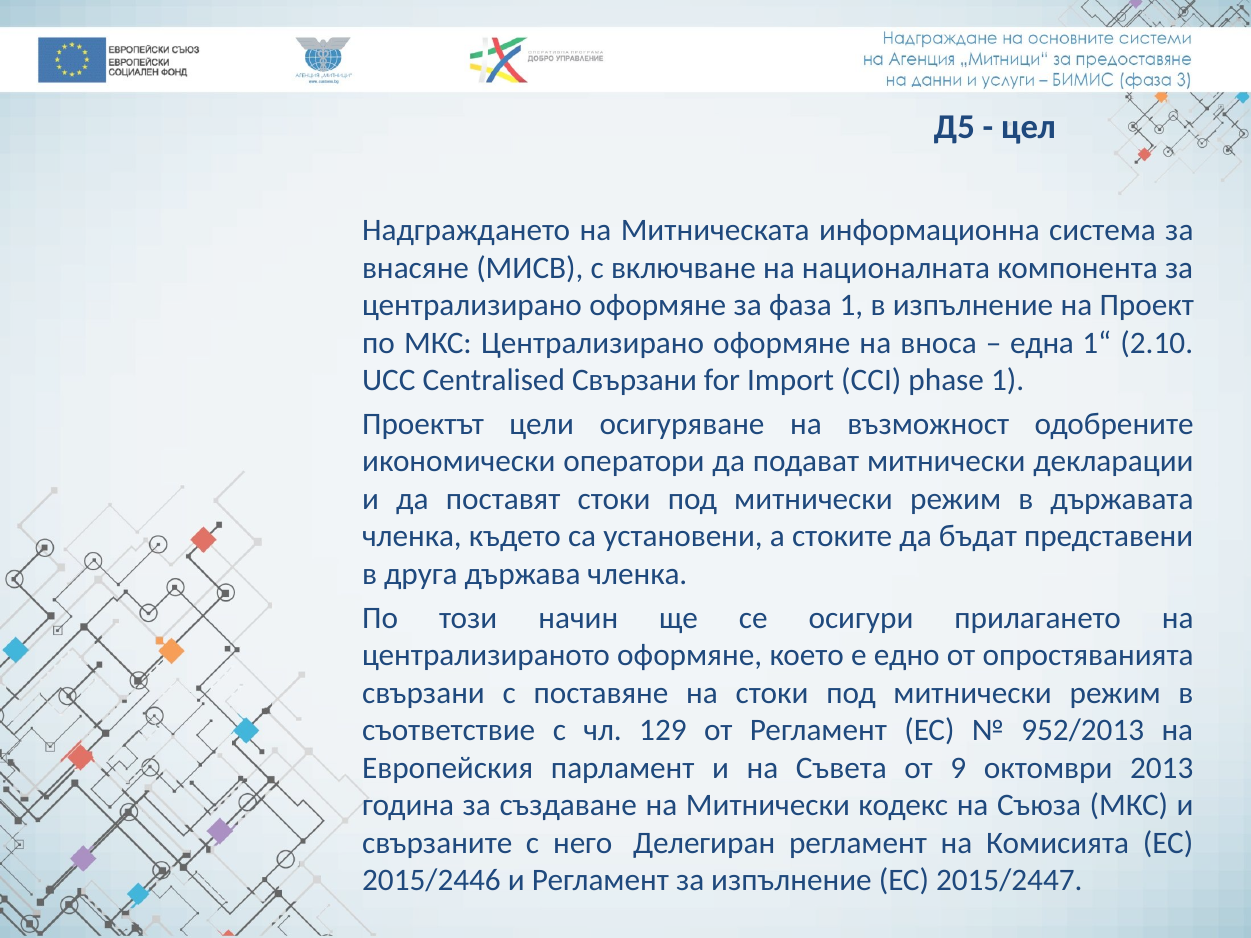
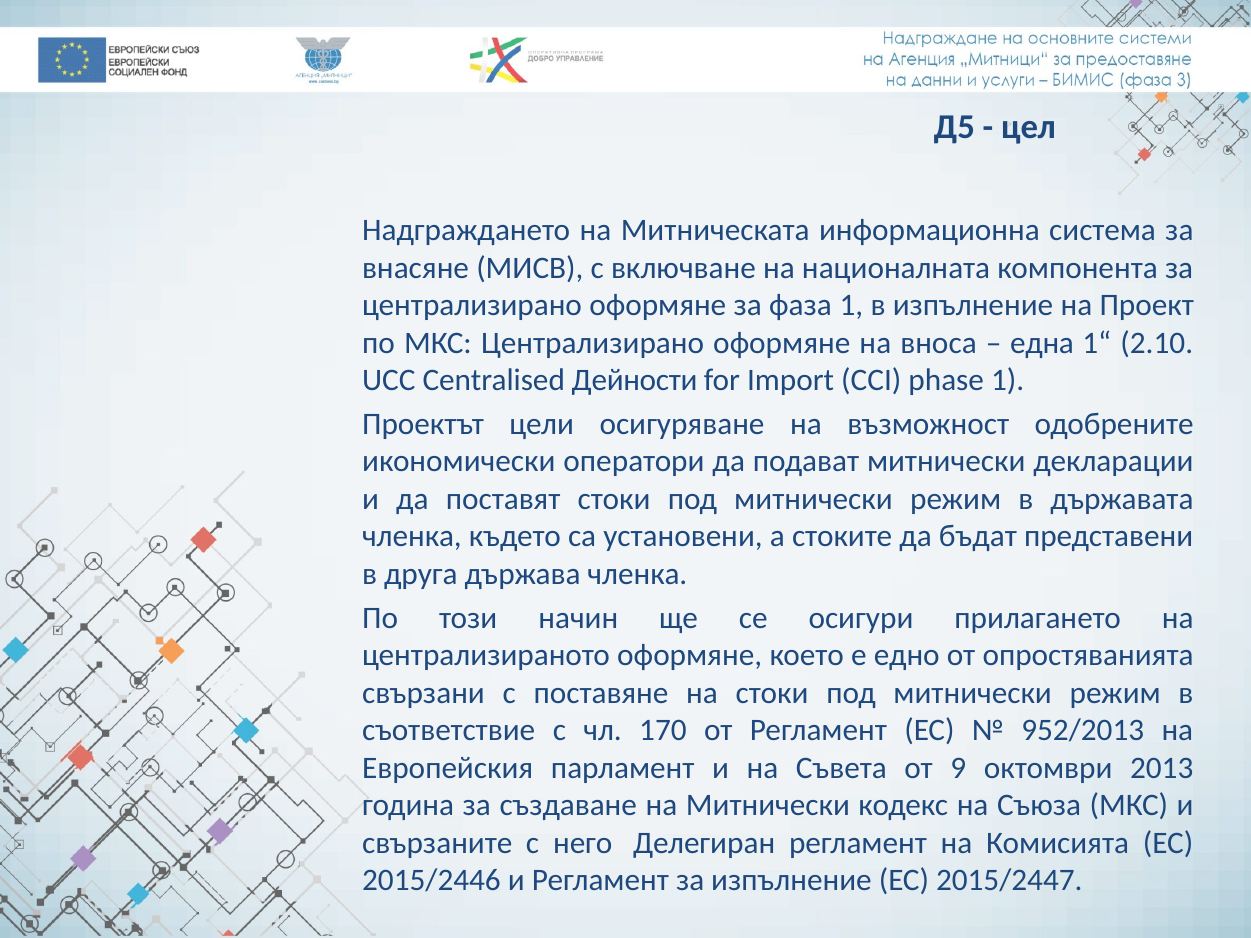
Centralised Свързани: Свързани -> Дейности
129: 129 -> 170
